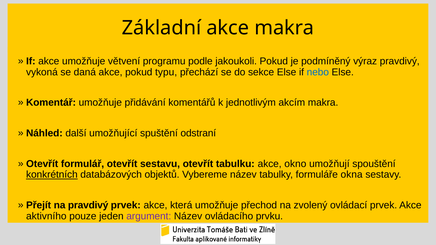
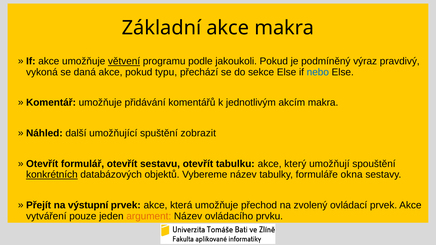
větvení underline: none -> present
odstraní: odstraní -> zobrazit
okno: okno -> který
na pravdivý: pravdivý -> výstupní
aktivního: aktivního -> vytváření
argument colour: purple -> orange
